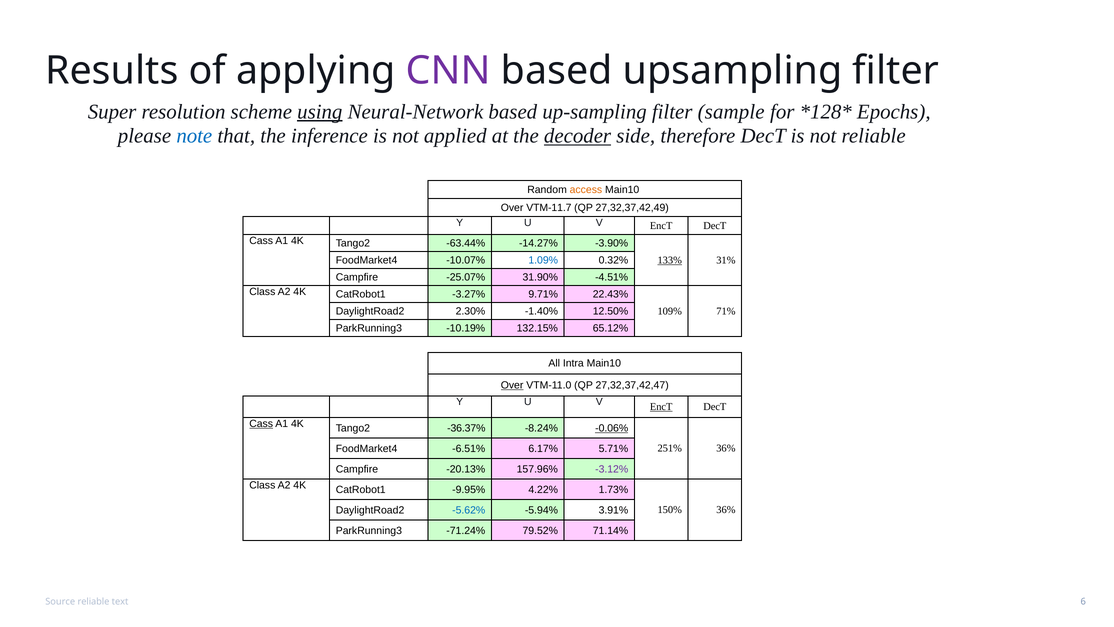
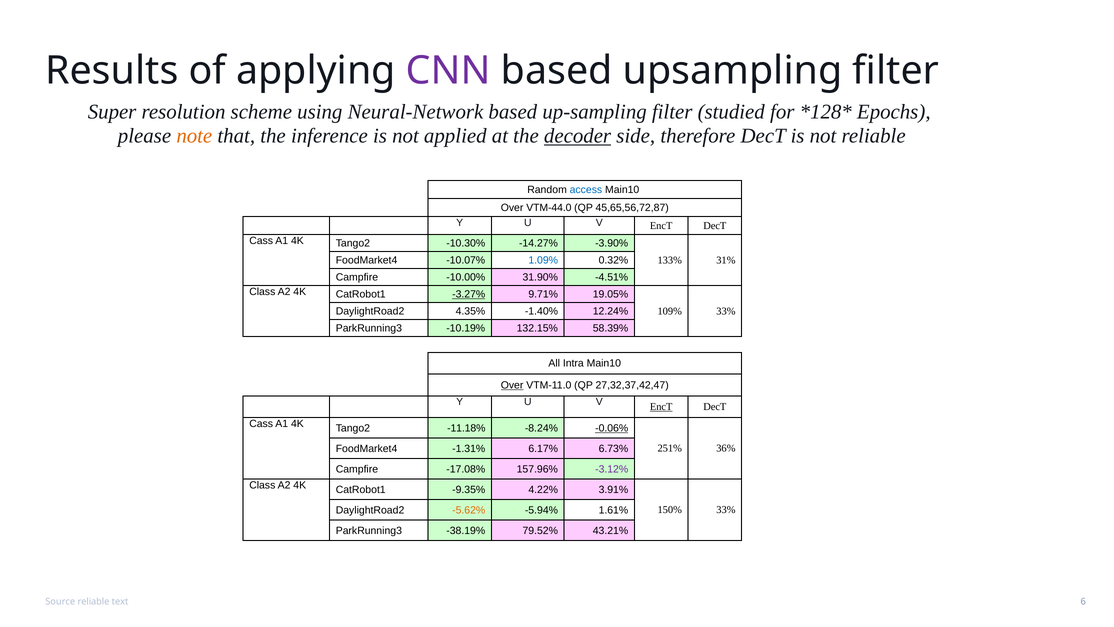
using underline: present -> none
sample: sample -> studied
note colour: blue -> orange
access colour: orange -> blue
VTM-11.7: VTM-11.7 -> VTM-44.0
27,32,37,42,49: 27,32,37,42,49 -> 45,65,56,72,87
-63.44%: -63.44% -> -10.30%
133% underline: present -> none
-25.07%: -25.07% -> -10.00%
-3.27% underline: none -> present
22.43%: 22.43% -> 19.05%
2.30%: 2.30% -> 4.35%
12.50%: 12.50% -> 12.24%
109% 71%: 71% -> 33%
65.12%: 65.12% -> 58.39%
Cass at (261, 423) underline: present -> none
-36.37%: -36.37% -> -11.18%
-6.51%: -6.51% -> -1.31%
5.71%: 5.71% -> 6.73%
-20.13%: -20.13% -> -17.08%
-9.95%: -9.95% -> -9.35%
1.73%: 1.73% -> 3.91%
-5.62% colour: blue -> orange
3.91%: 3.91% -> 1.61%
150% 36%: 36% -> 33%
-71.24%: -71.24% -> -38.19%
71.14%: 71.14% -> 43.21%
